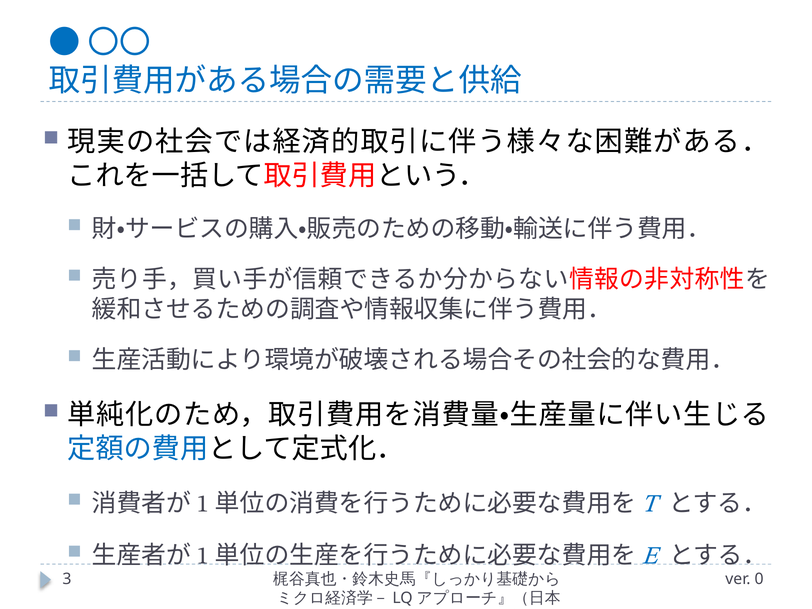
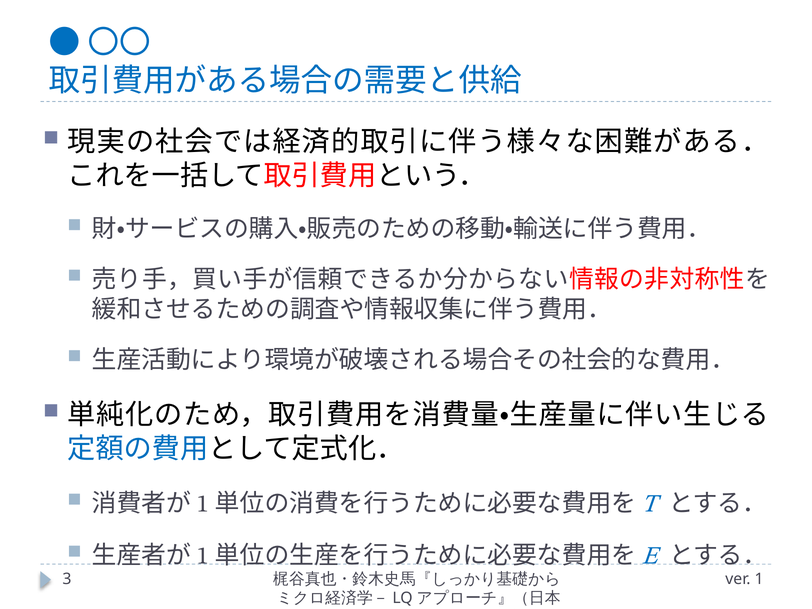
ver 0: 0 -> 1
